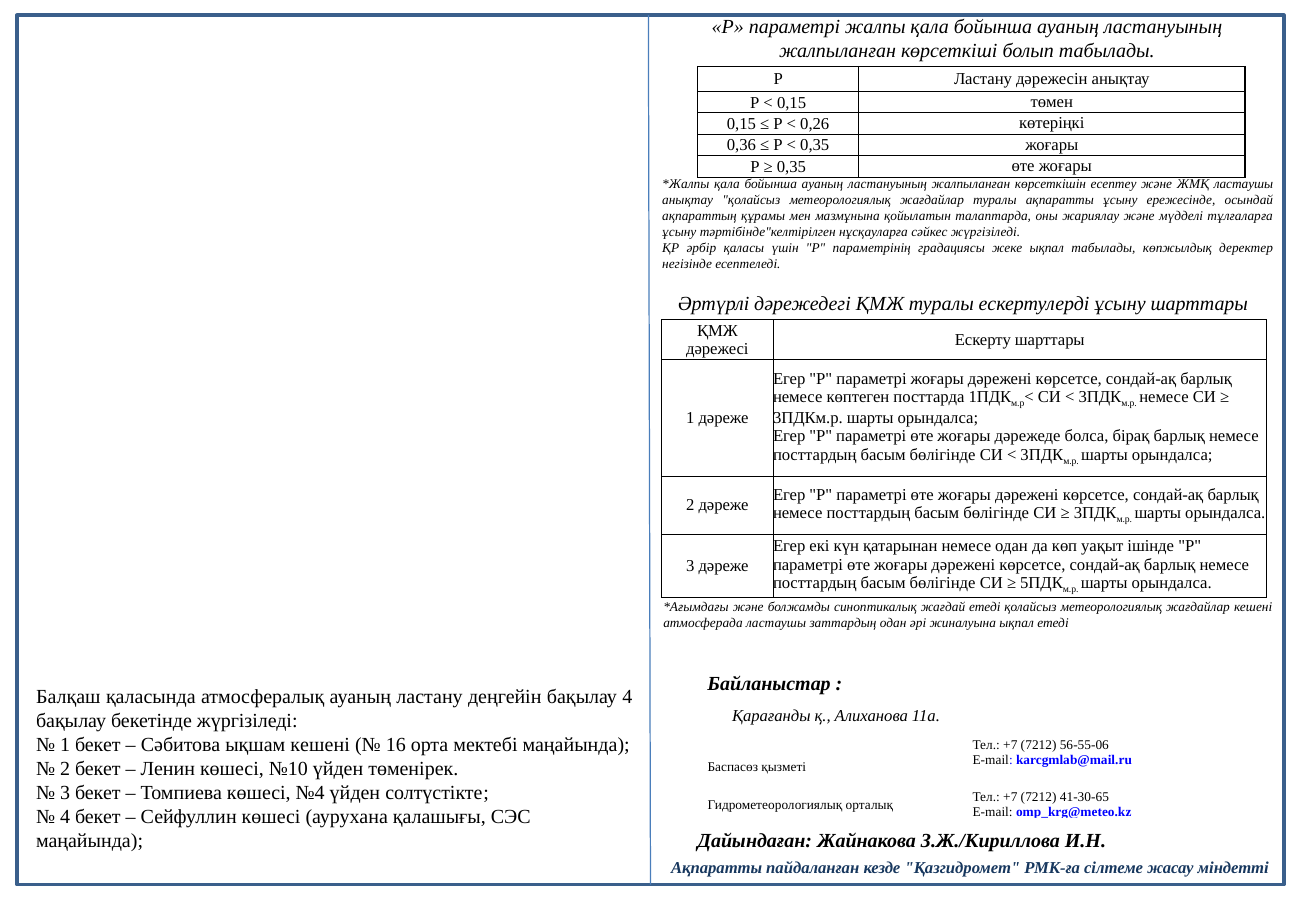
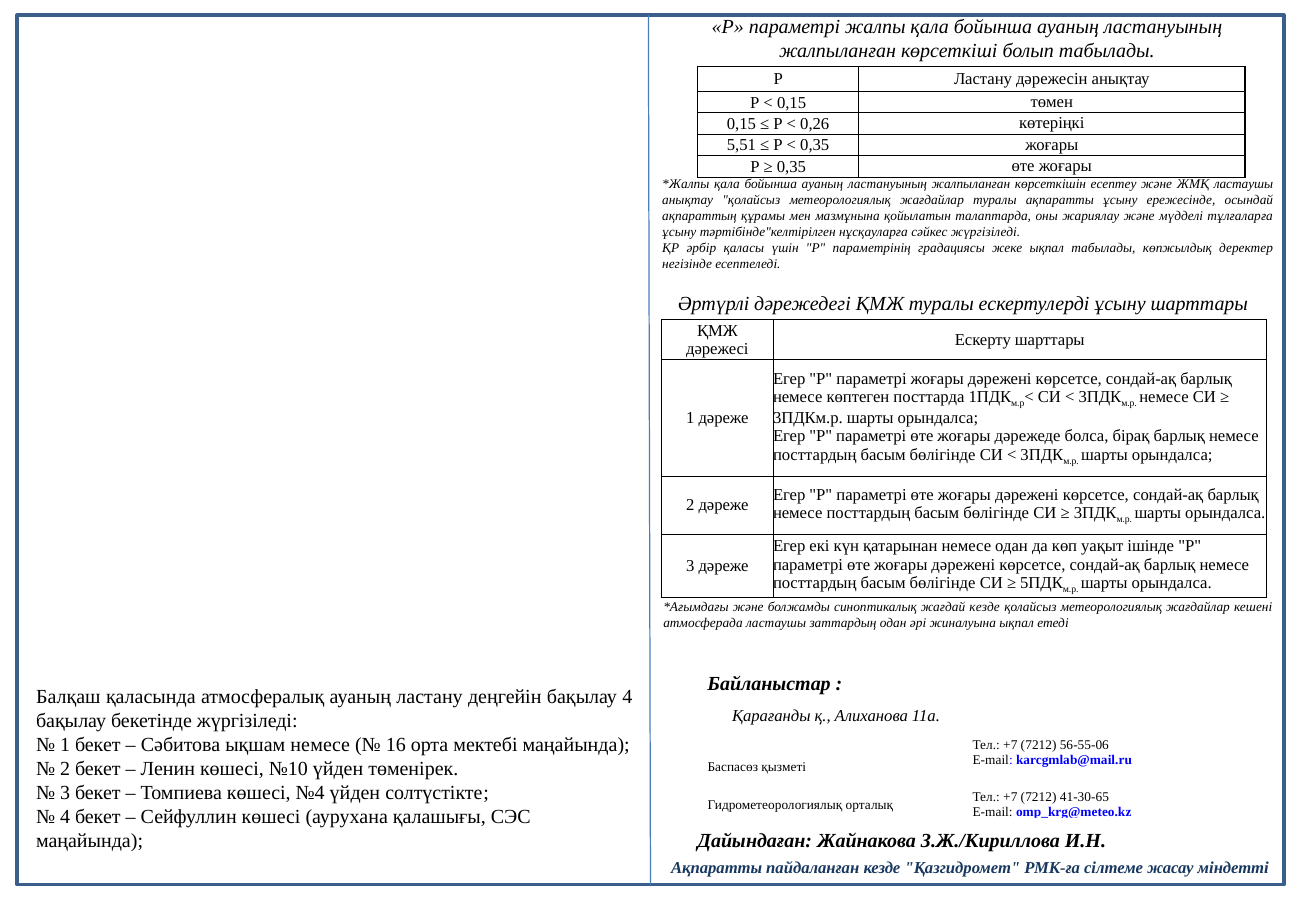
0,36: 0,36 -> 5,51
жағдай етеді: етеді -> кезде
ықшам кешені: кешені -> немесе
